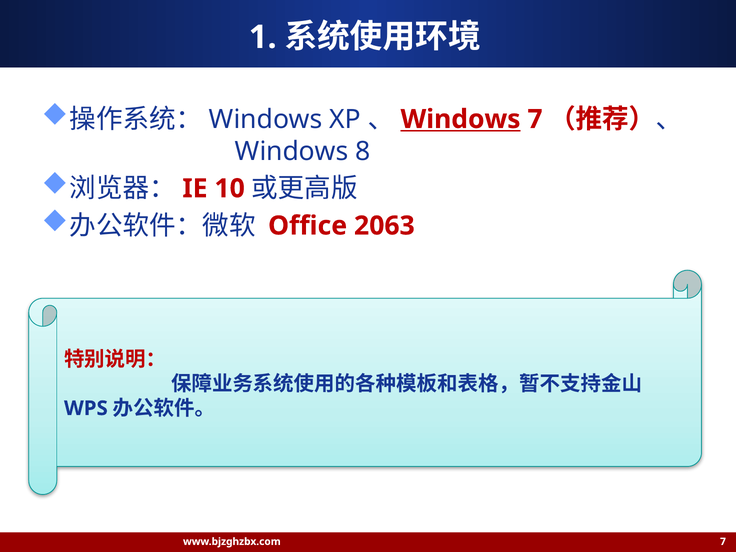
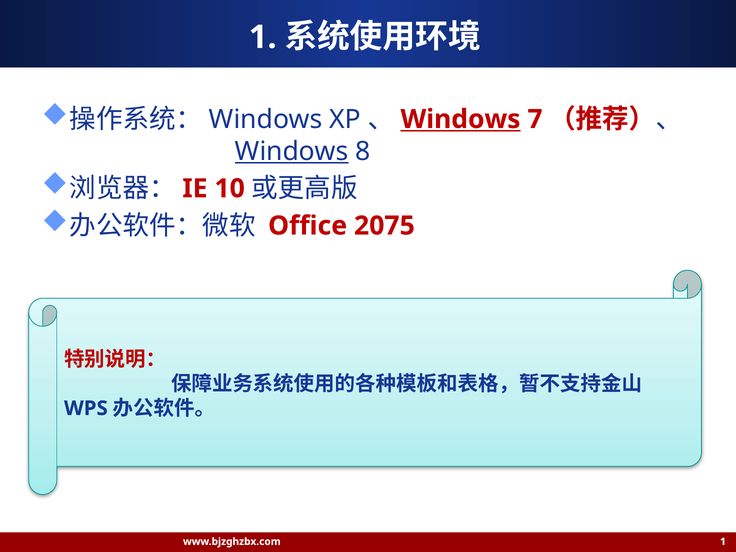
Windows at (292, 151) underline: none -> present
2063: 2063 -> 2075
www.bjzghzbx.com 7: 7 -> 1
